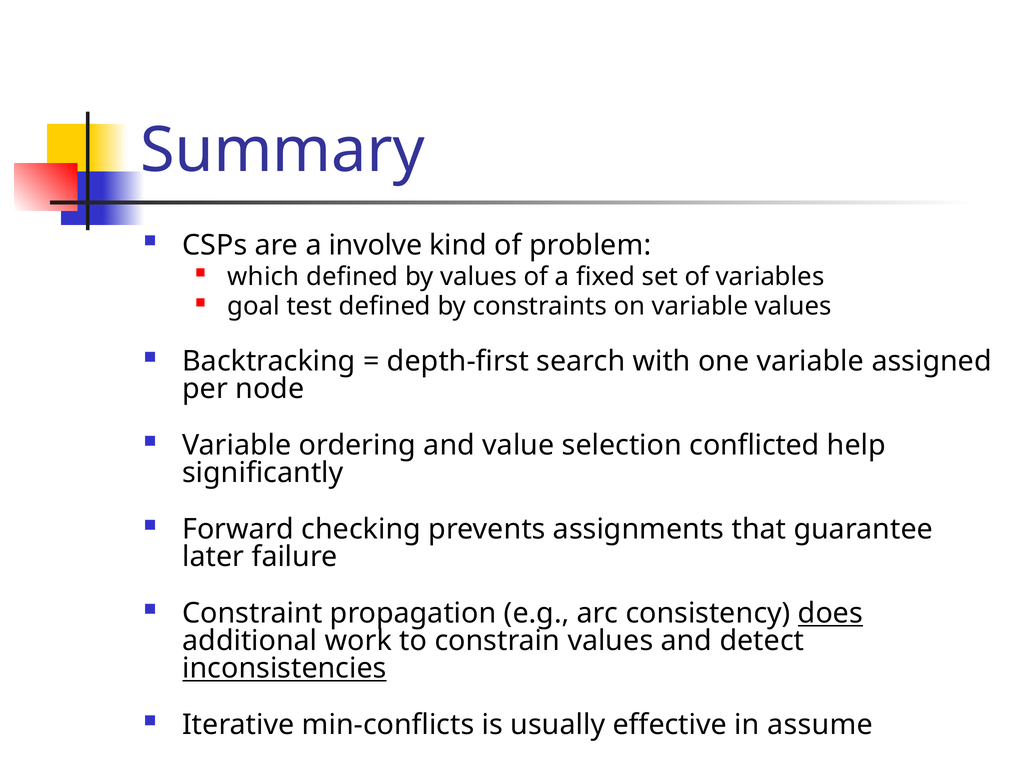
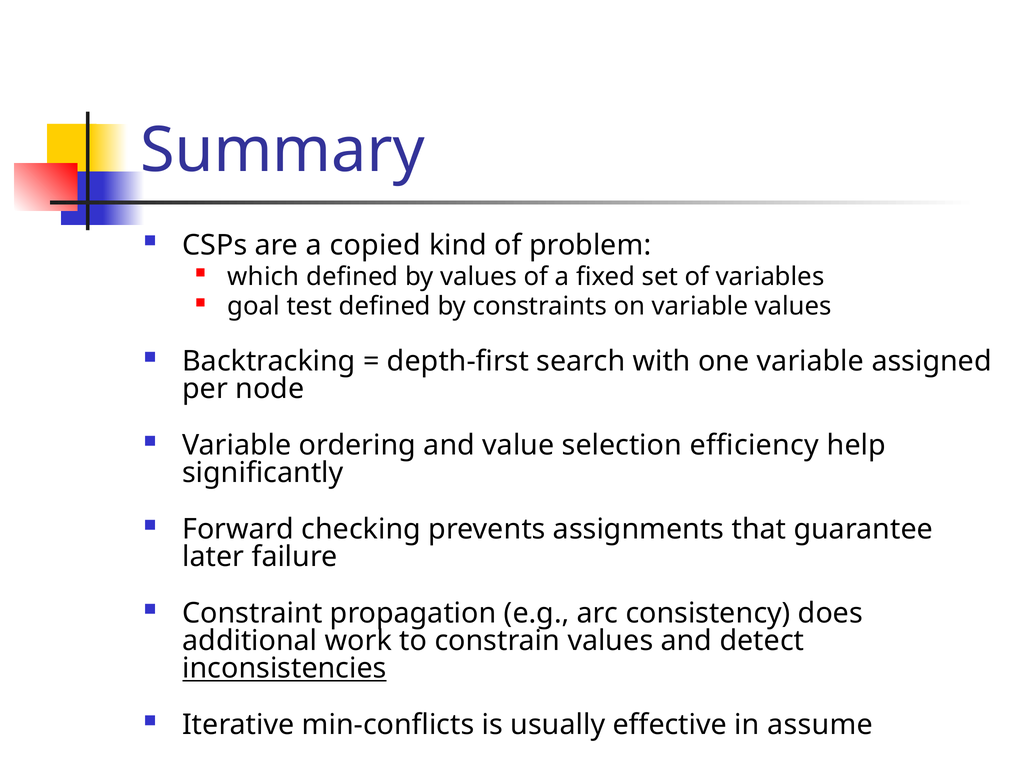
involve: involve -> copied
conflicted: conflicted -> efficiency
does underline: present -> none
